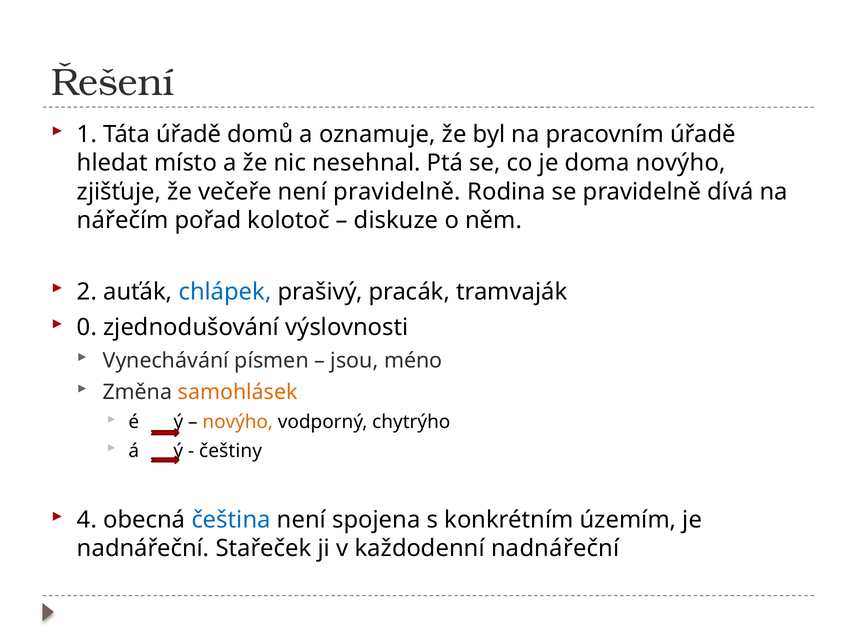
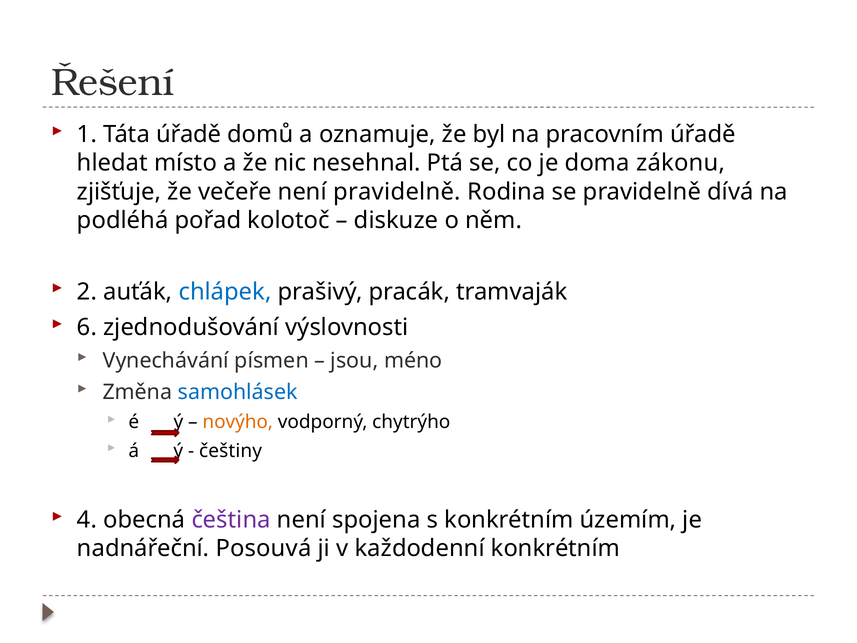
doma novýho: novýho -> zákonu
nářečím: nářečím -> podléhá
0: 0 -> 6
samohlásek colour: orange -> blue
čeština colour: blue -> purple
Stařeček: Stařeček -> Posouvá
každodenní nadnářeční: nadnářeční -> konkrétním
